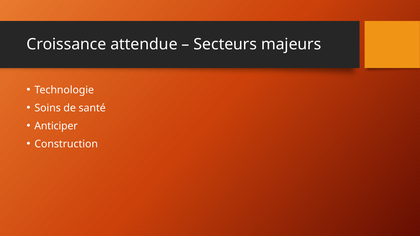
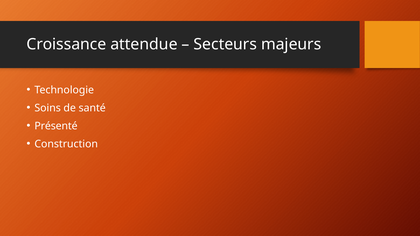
Anticiper: Anticiper -> Présenté
